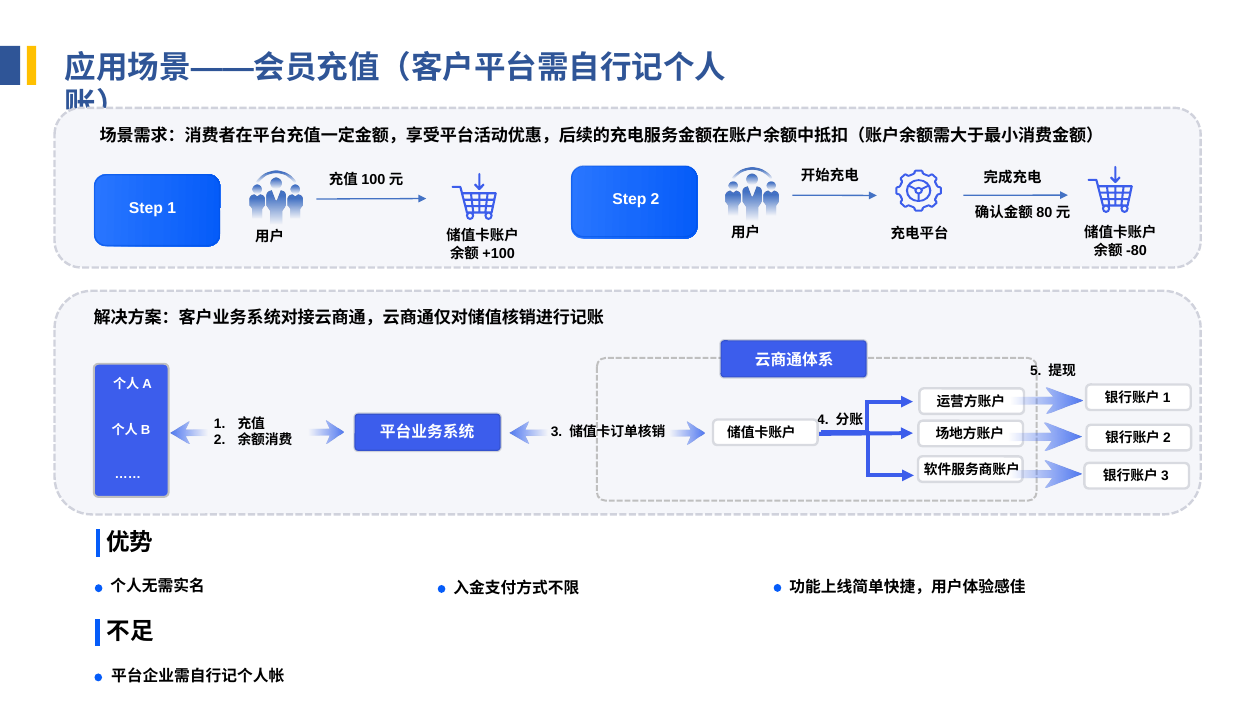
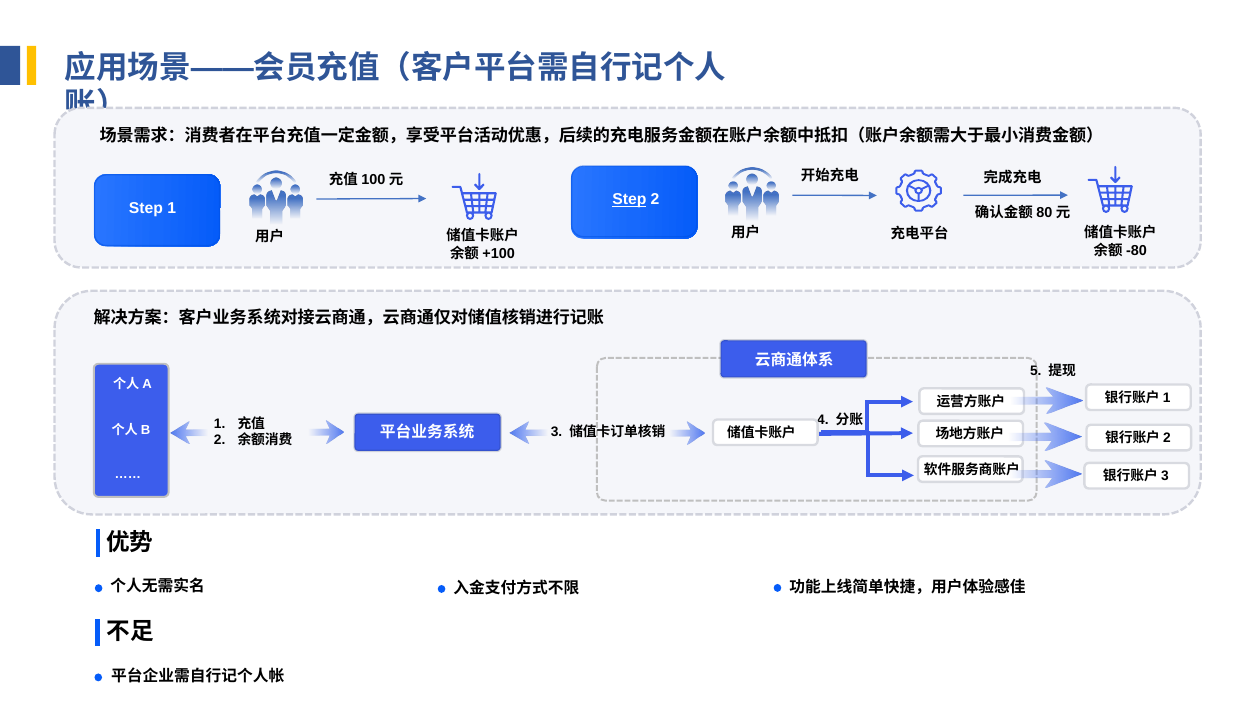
Step at (629, 200) underline: none -> present
